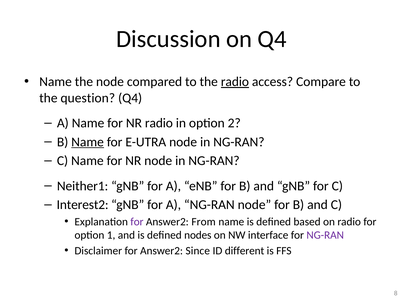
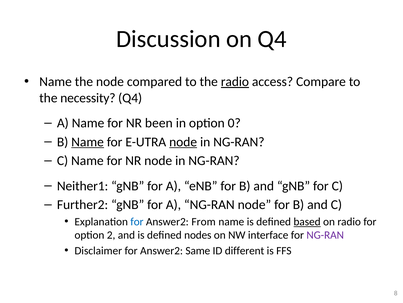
question: question -> necessity
NR radio: radio -> been
2: 2 -> 0
node at (183, 142) underline: none -> present
Interest2: Interest2 -> Further2
for at (137, 221) colour: purple -> blue
based underline: none -> present
1: 1 -> 2
Since: Since -> Same
